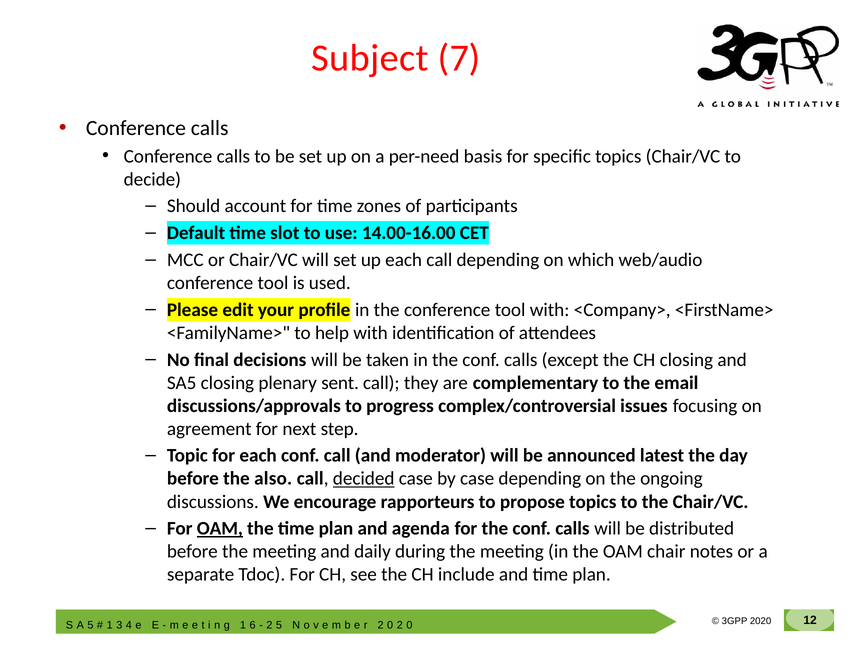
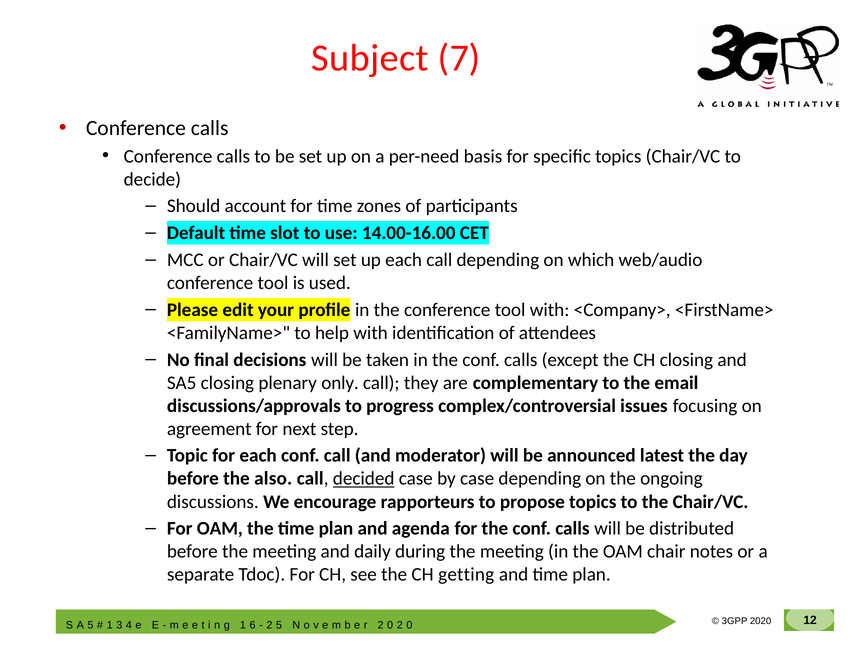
sent: sent -> only
OAM at (220, 529) underline: present -> none
include: include -> getting
